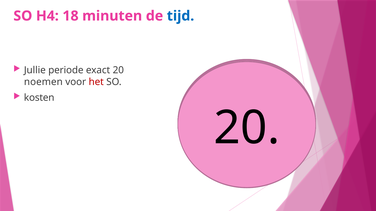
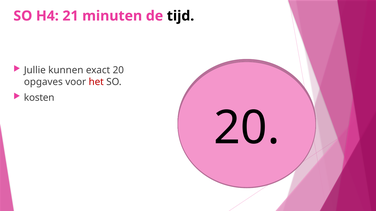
H4 18: 18 -> 21
tijd colour: blue -> black
periode: periode -> kunnen
noemen: noemen -> opgaves
